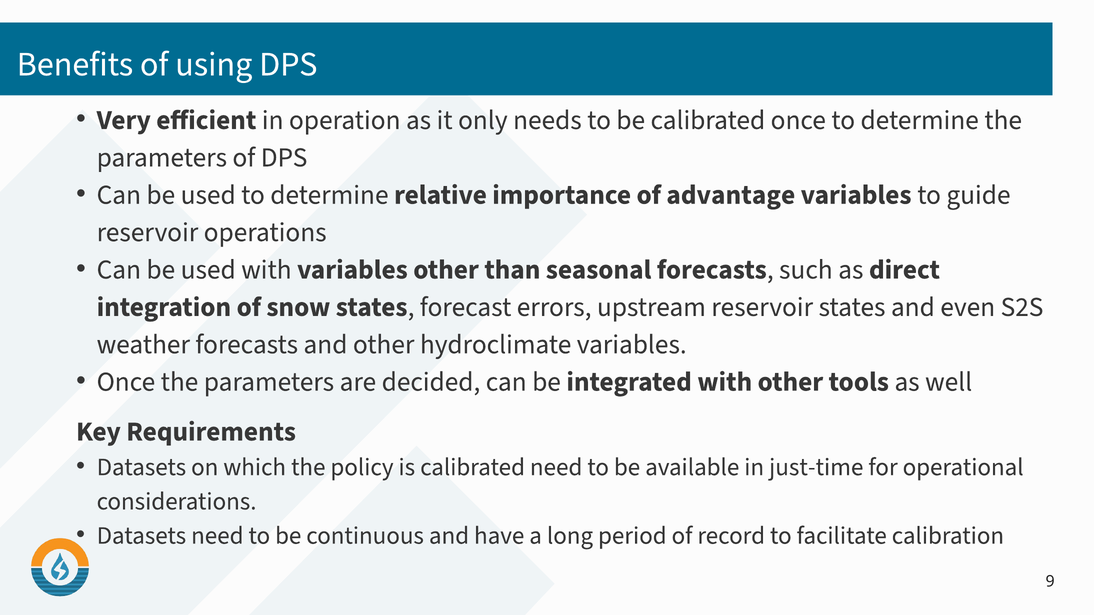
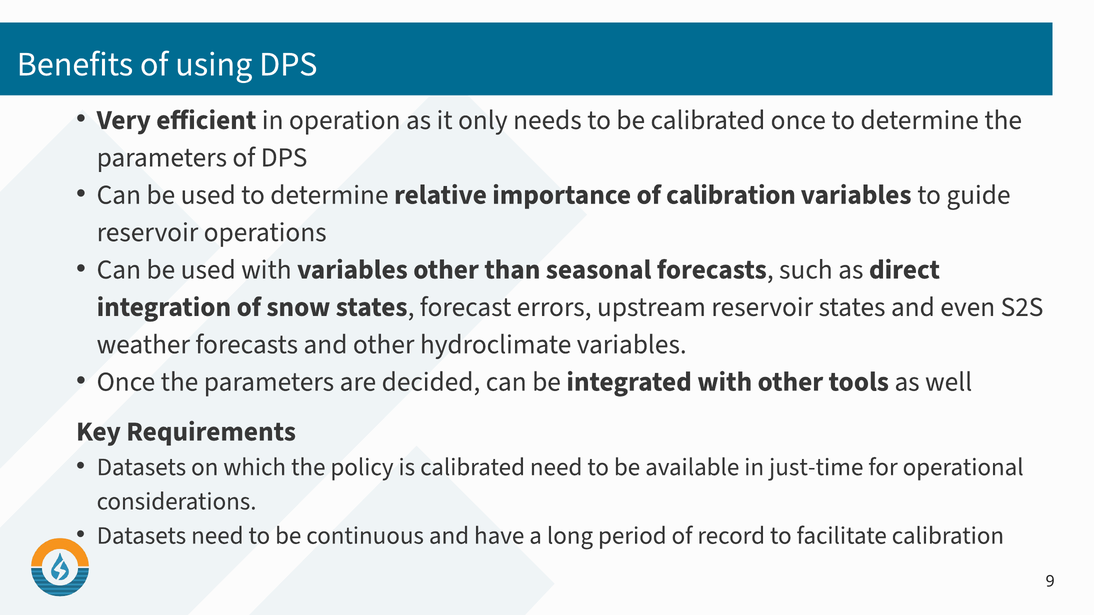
of advantage: advantage -> calibration
